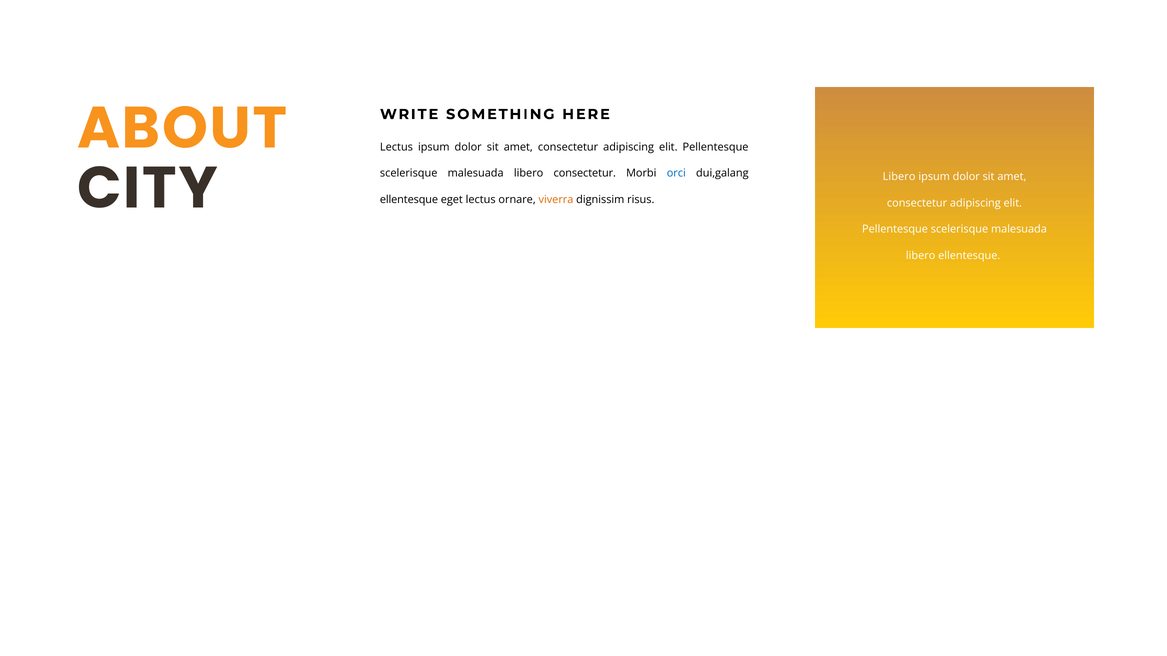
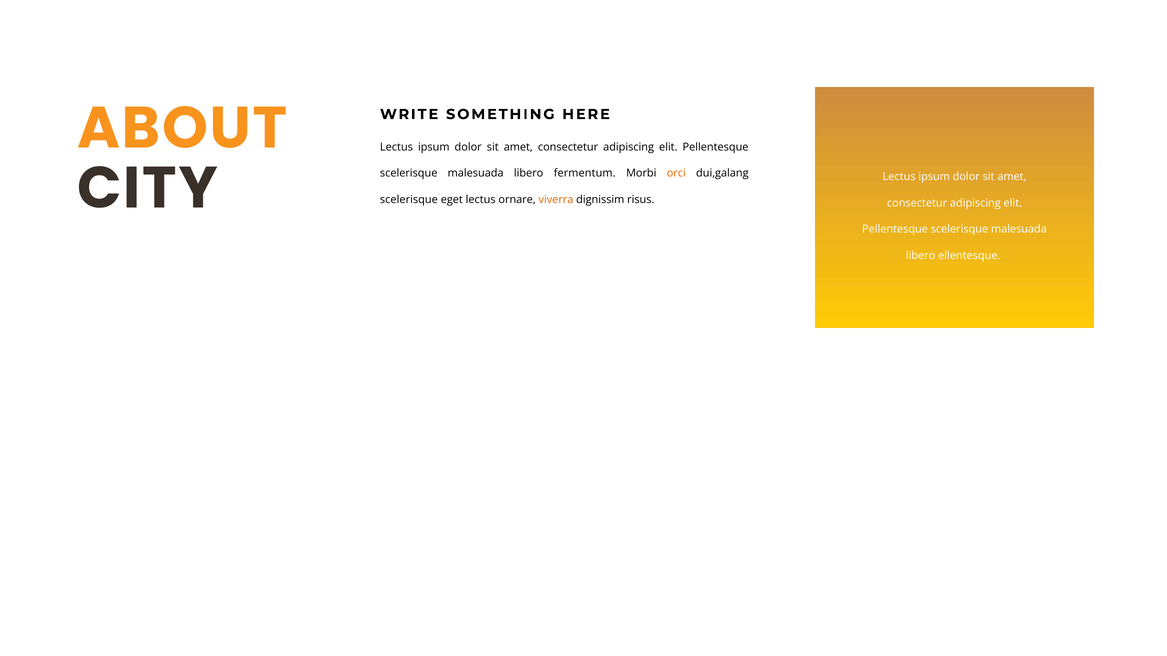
libero consectetur: consectetur -> fermentum
orci colour: blue -> orange
Libero at (899, 177): Libero -> Lectus
ellentesque at (409, 200): ellentesque -> scelerisque
